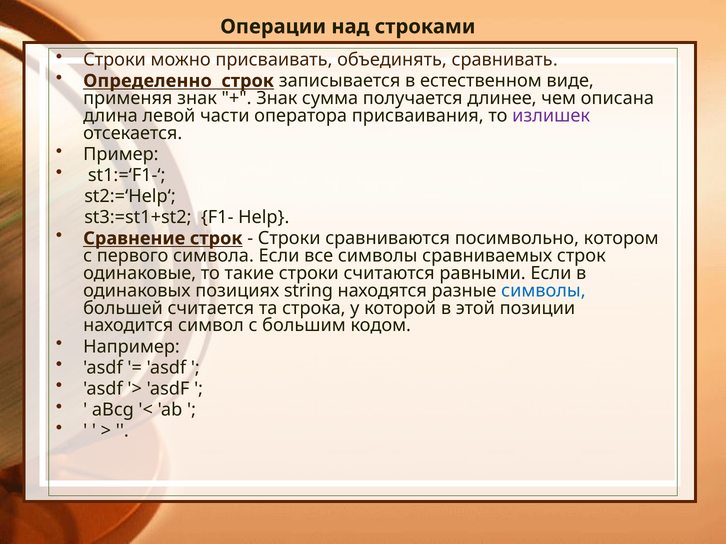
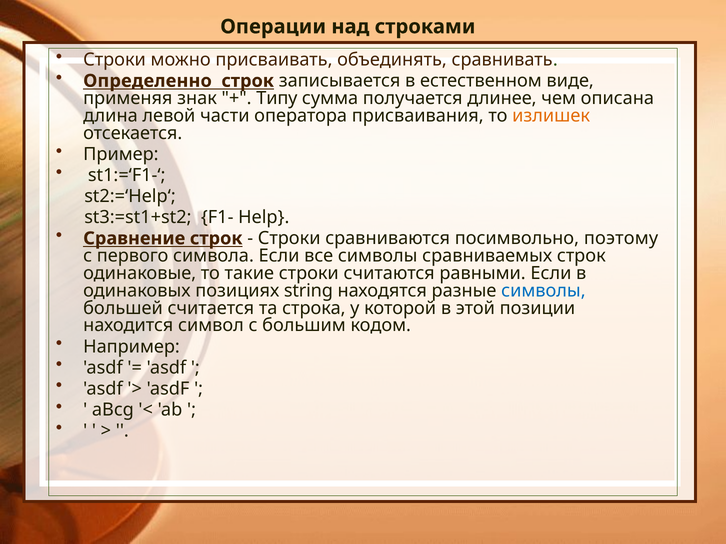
Знак at (277, 98): Знак -> Типу
излишек colour: purple -> orange
котором: котором -> поэтому
